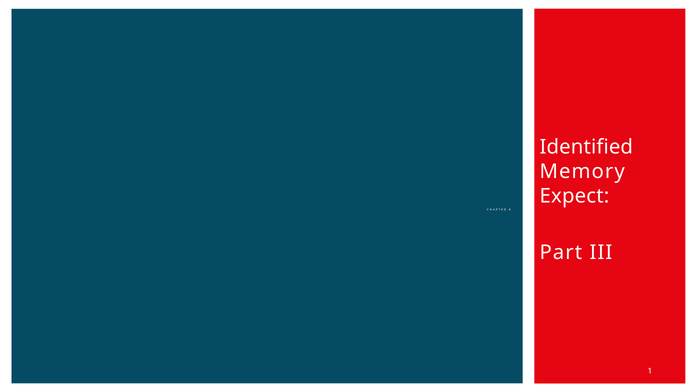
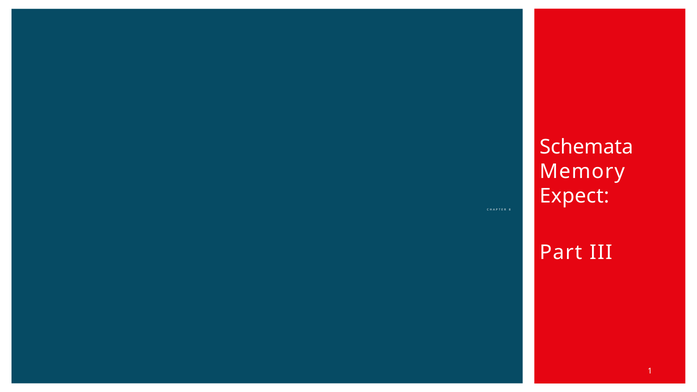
Identified: Identified -> Schemata
